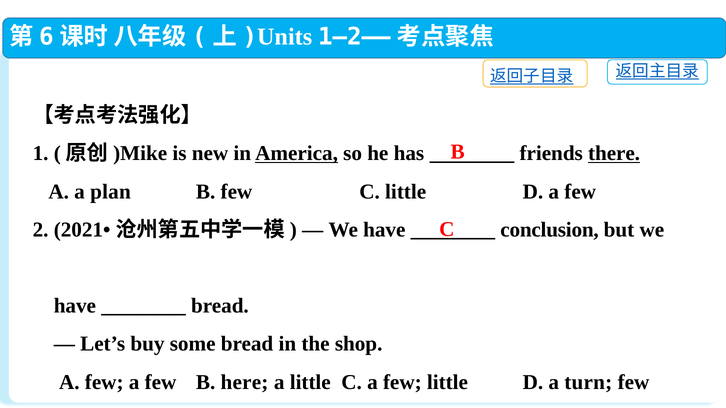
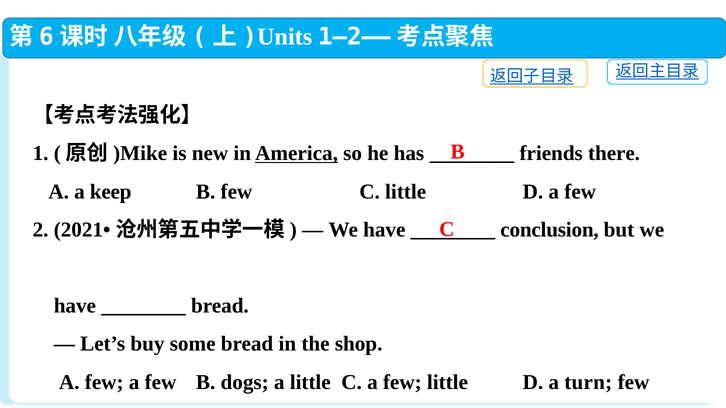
there underline: present -> none
plan: plan -> keep
here: here -> dogs
